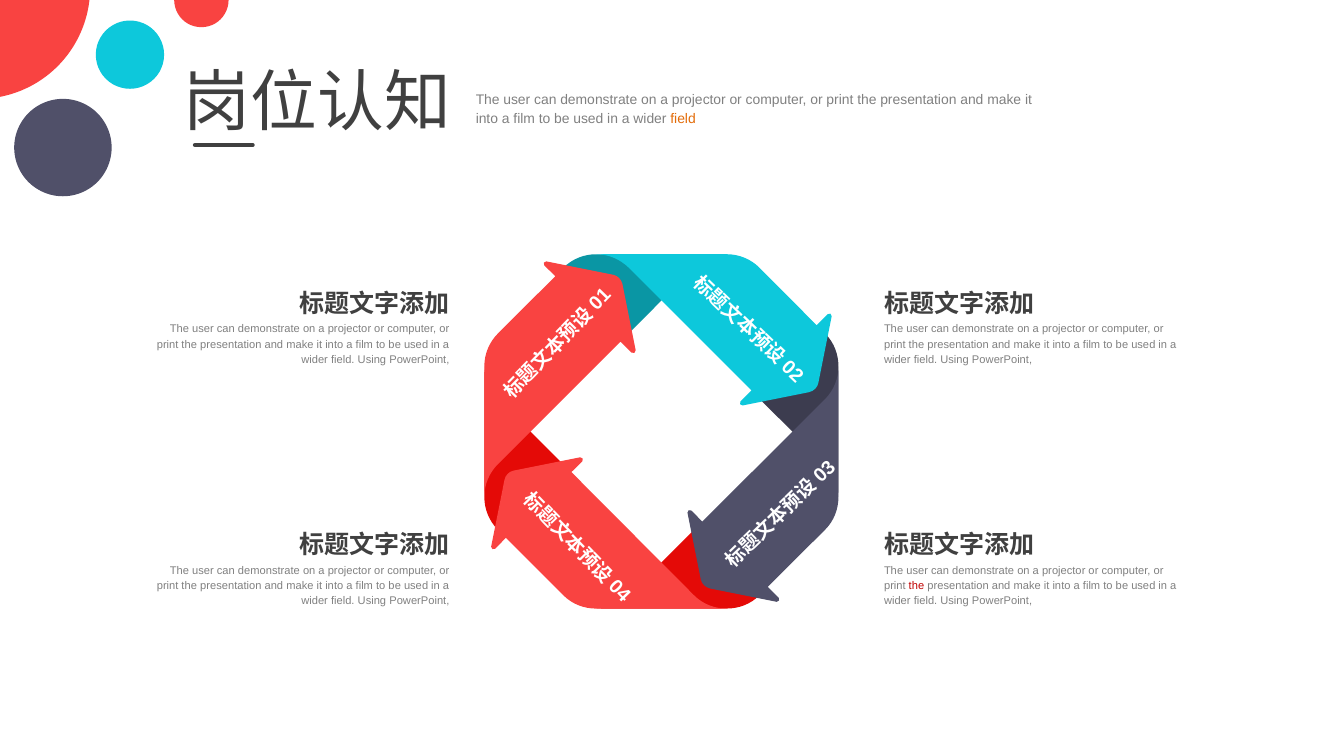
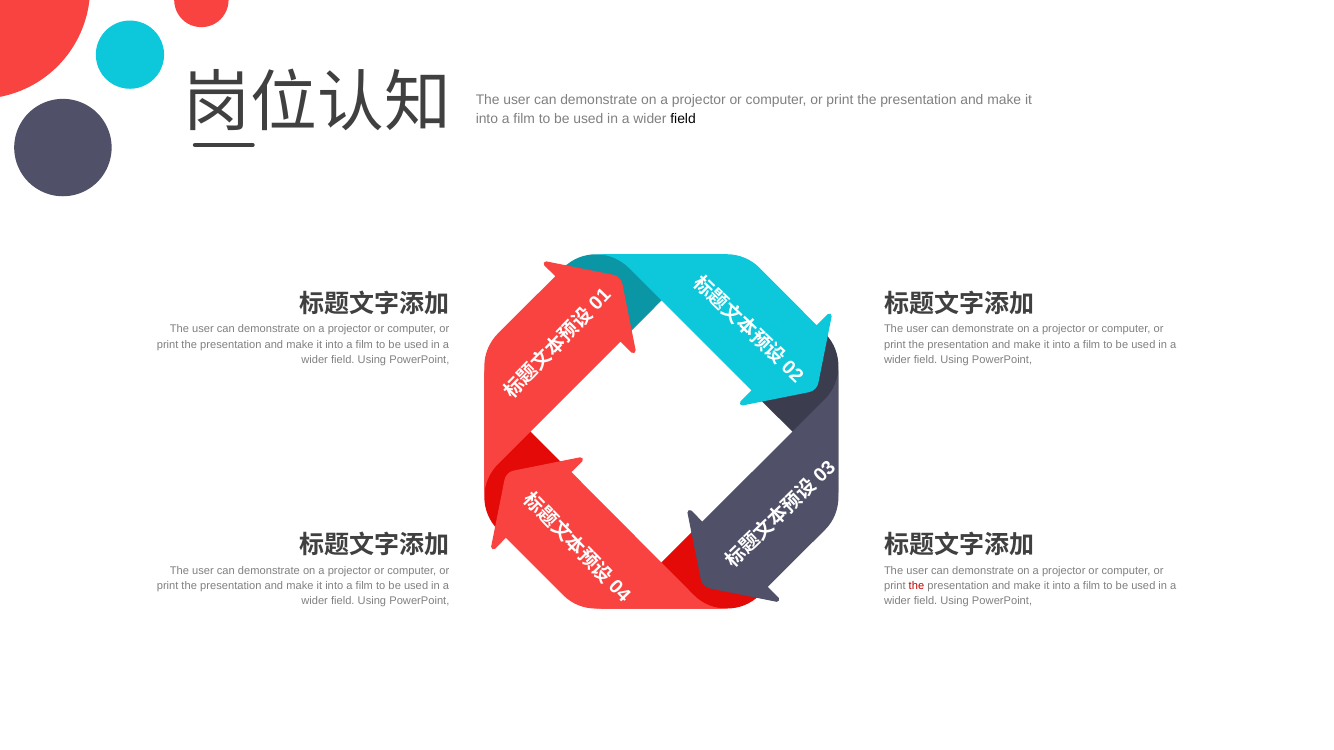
field at (683, 119) colour: orange -> black
